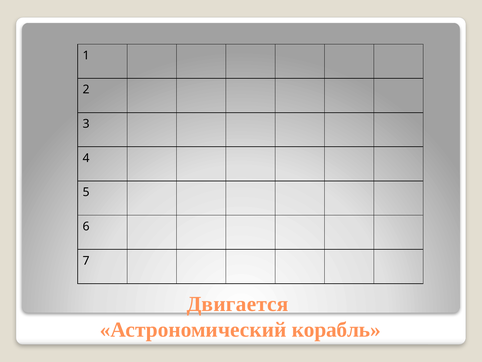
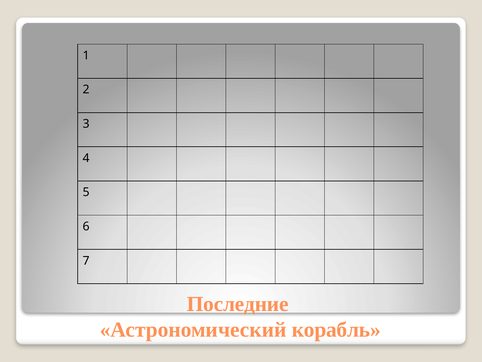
Двигается: Двигается -> Последние
